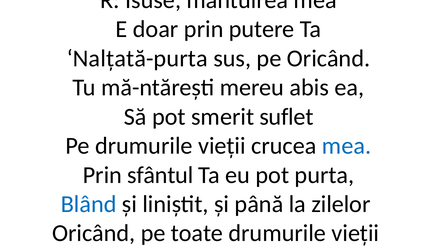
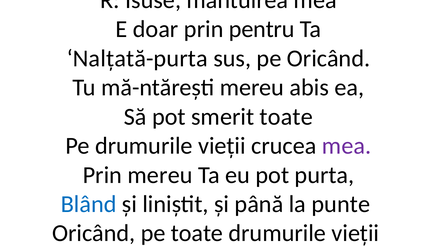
putere: putere -> pentru
smerit suflet: suflet -> toate
mea at (347, 146) colour: blue -> purple
Prin sfântul: sfântul -> mereu
zilelor: zilelor -> punte
